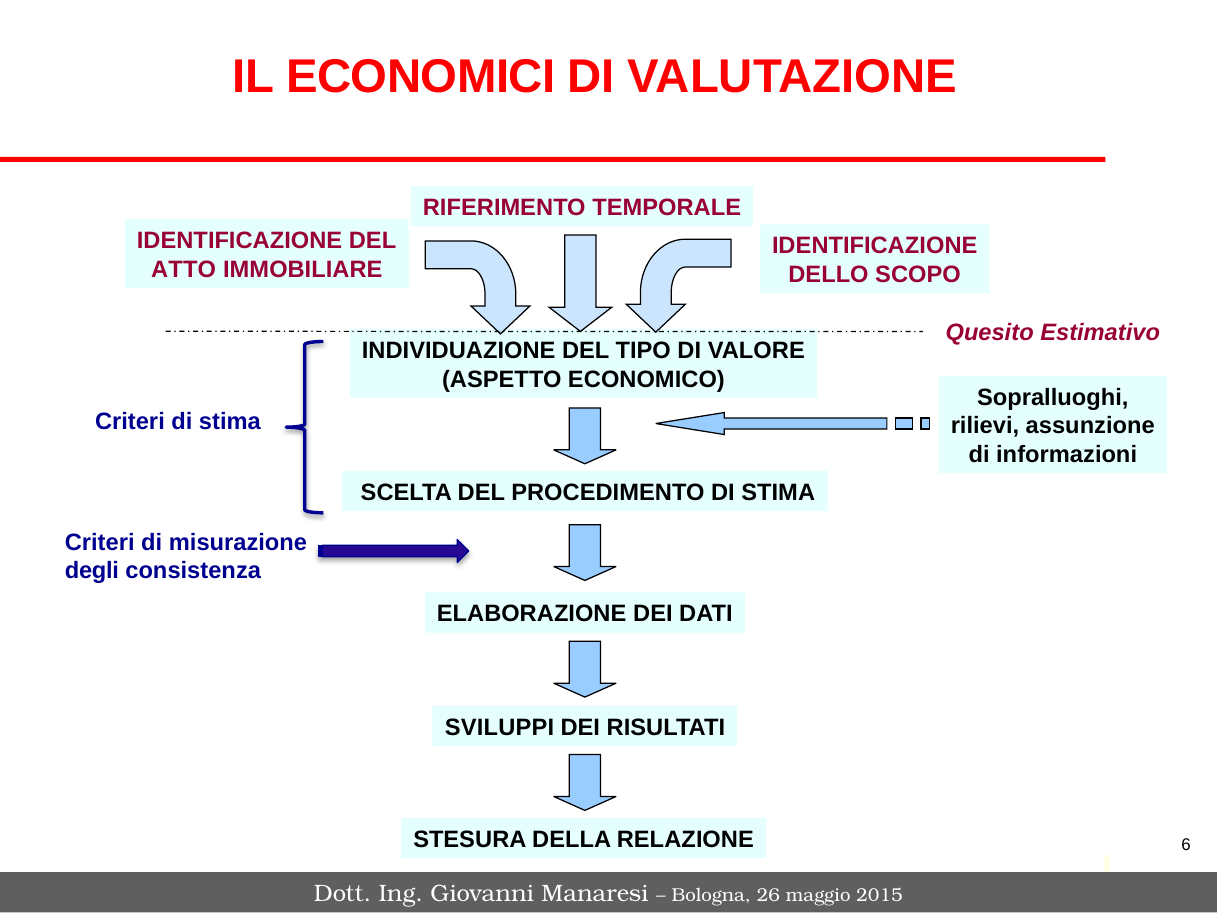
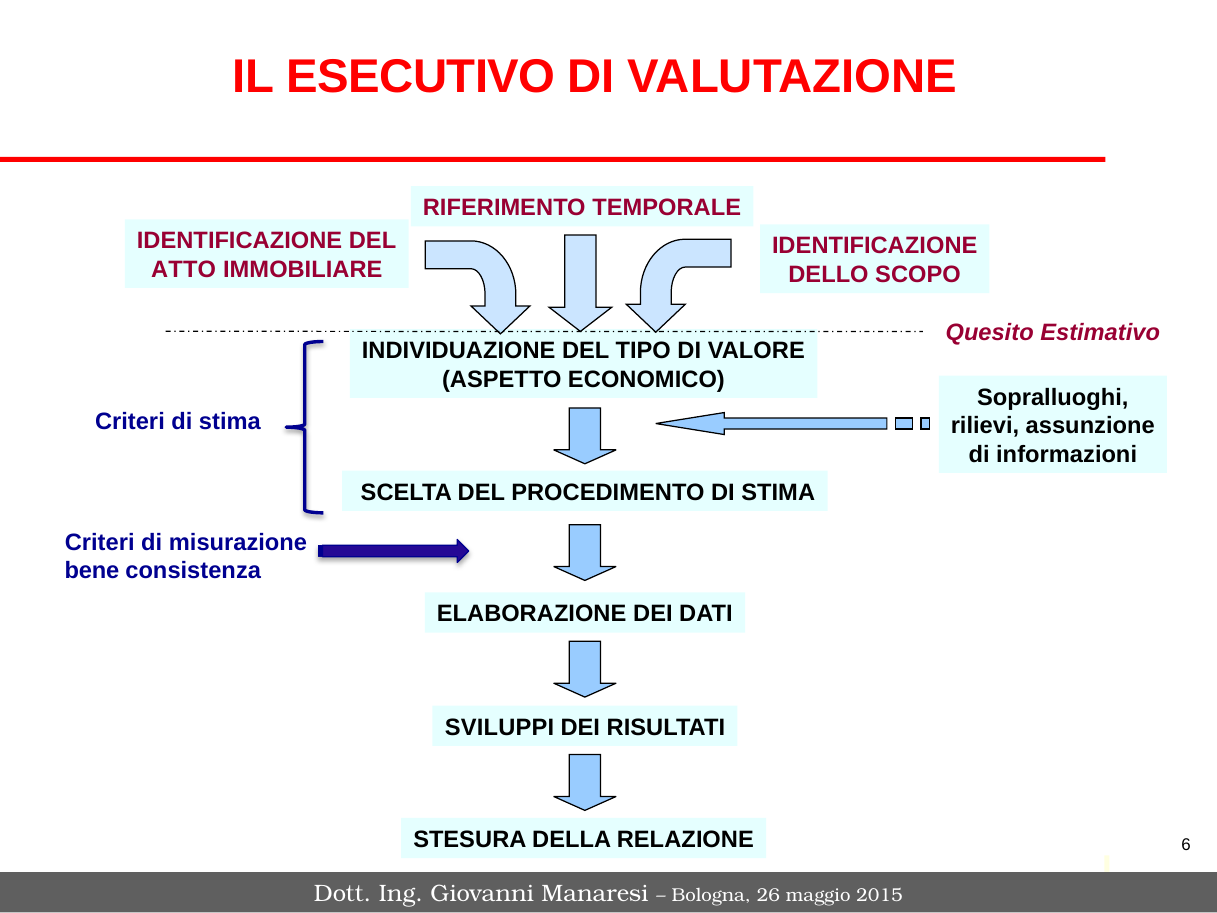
ECONOMICI: ECONOMICI -> ESECUTIVO
degli: degli -> bene
